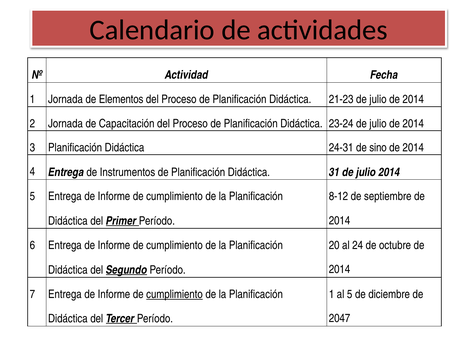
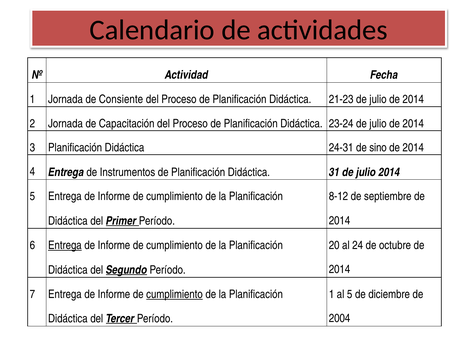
Elementos: Elementos -> Consiente
Entrega at (65, 245) underline: none -> present
2047: 2047 -> 2004
